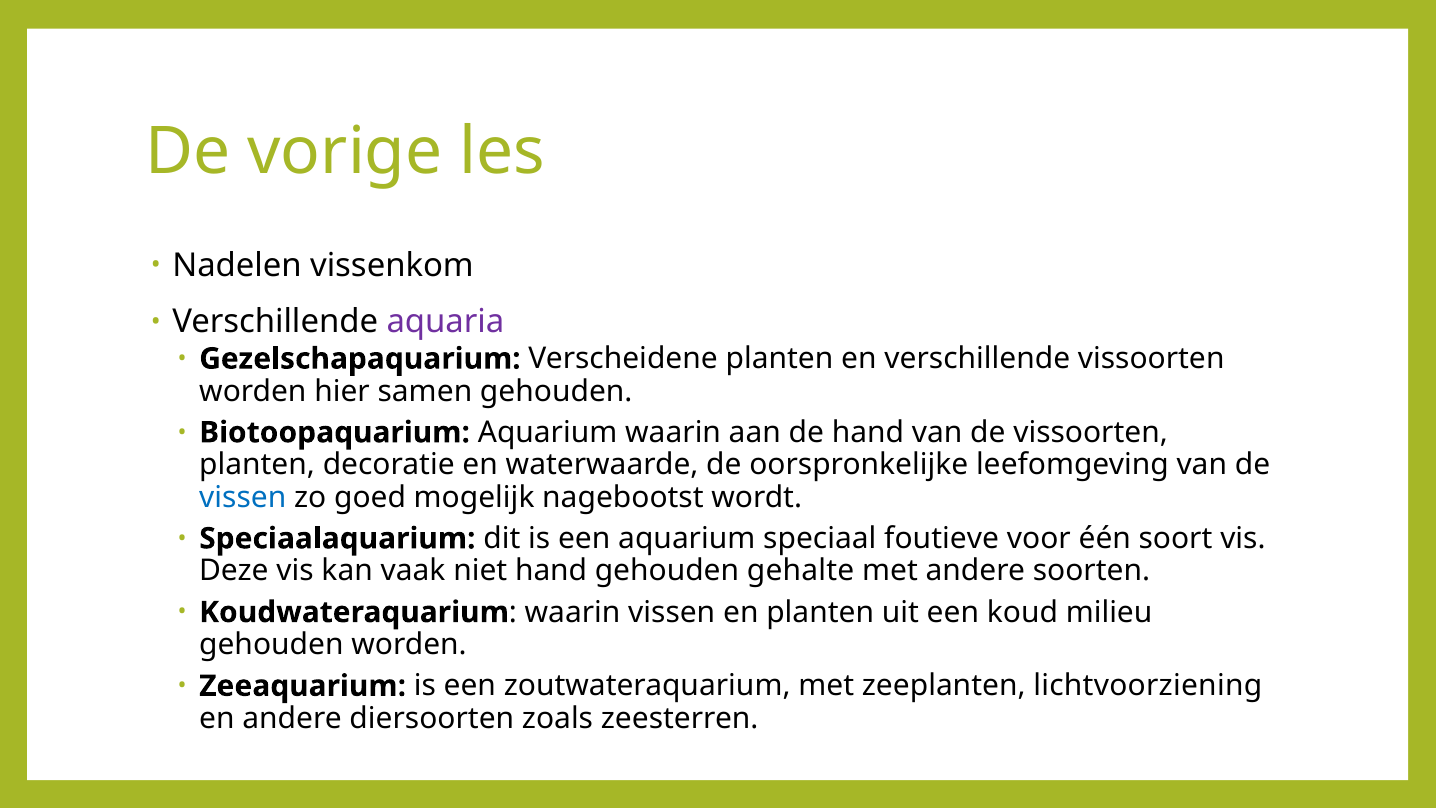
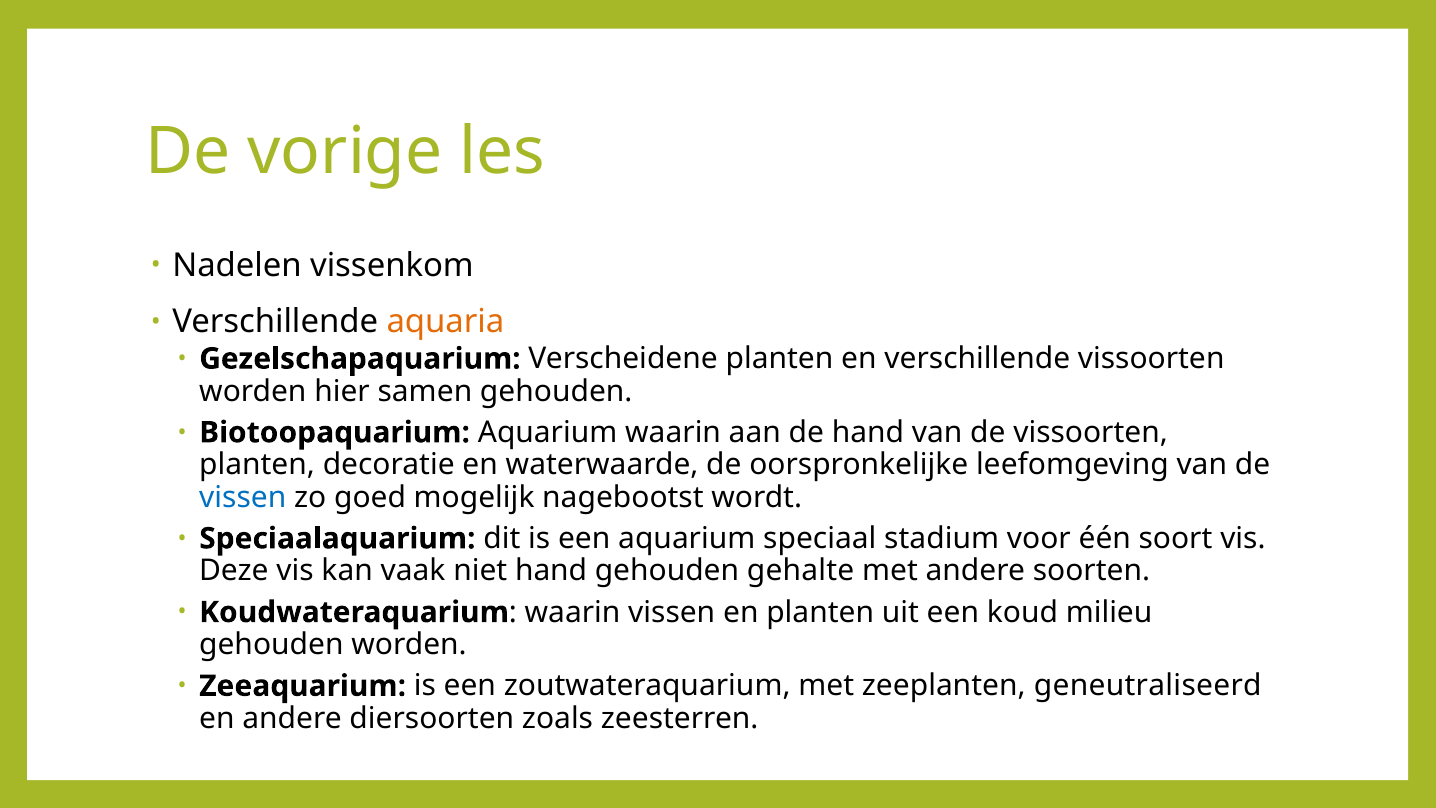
aquaria colour: purple -> orange
foutieve: foutieve -> stadium
lichtvoorziening: lichtvoorziening -> geneutraliseerd
